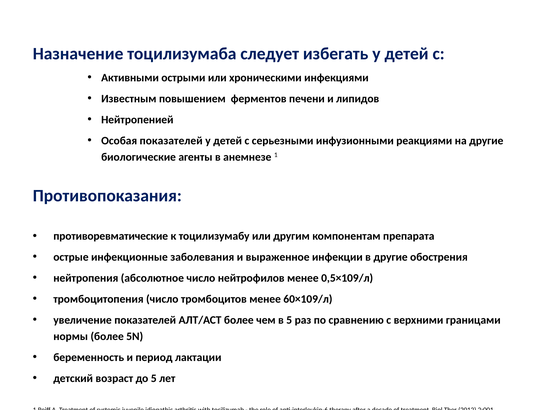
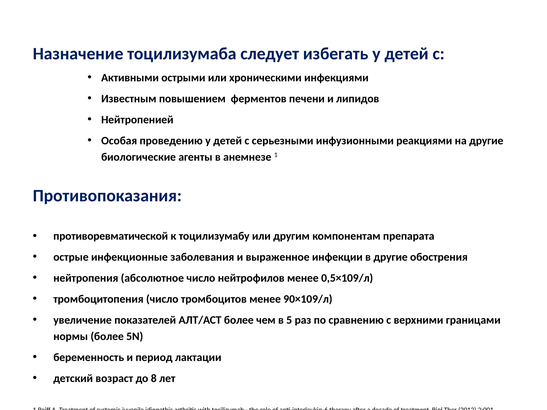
Особая показателей: показателей -> проведению
противоревматические: противоревматические -> противоревматической
60×109/л: 60×109/л -> 90×109/л
до 5: 5 -> 8
